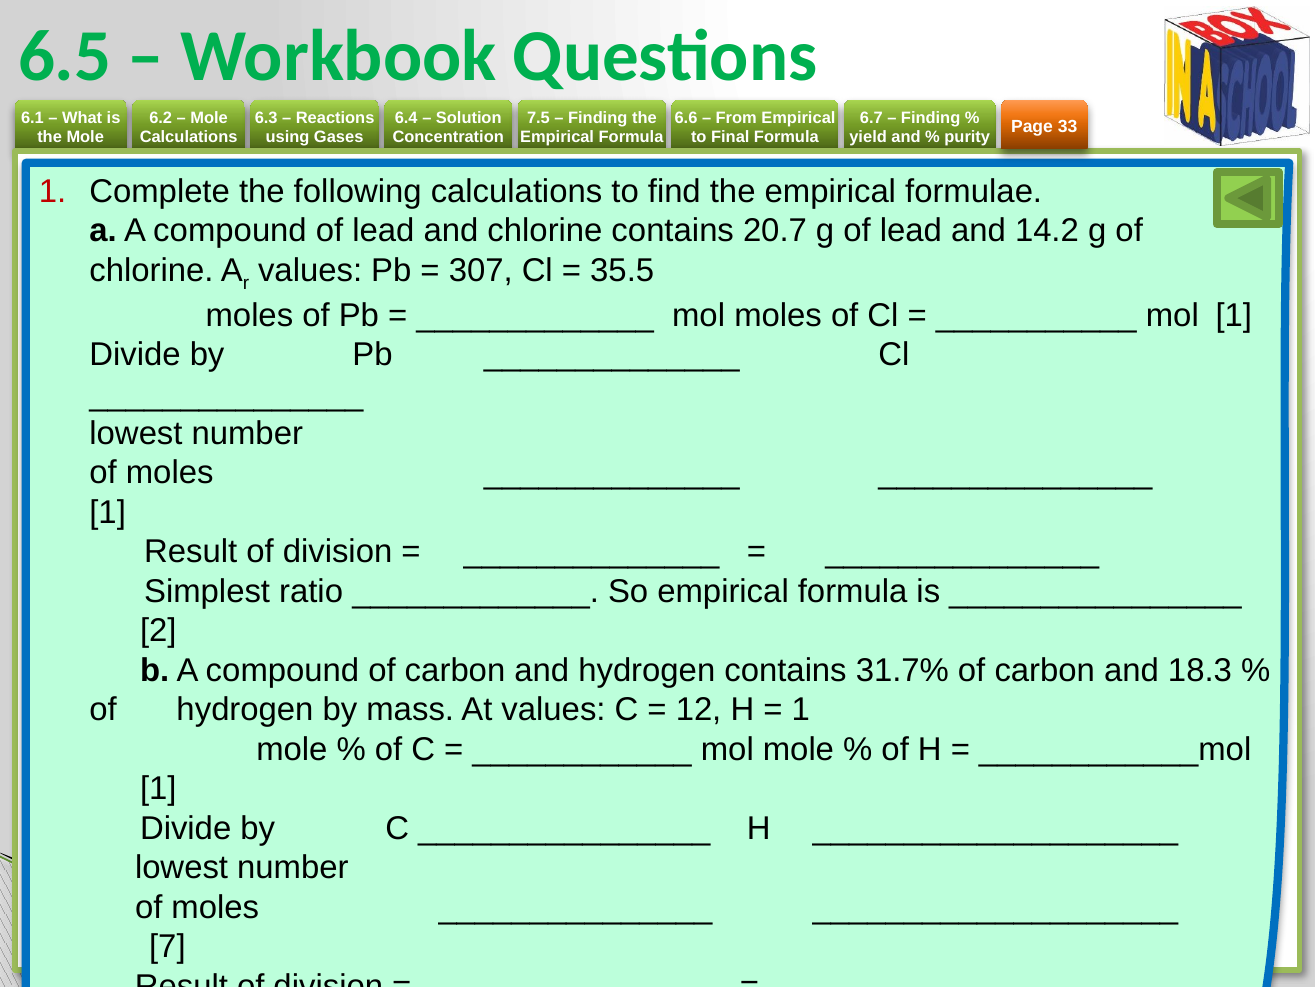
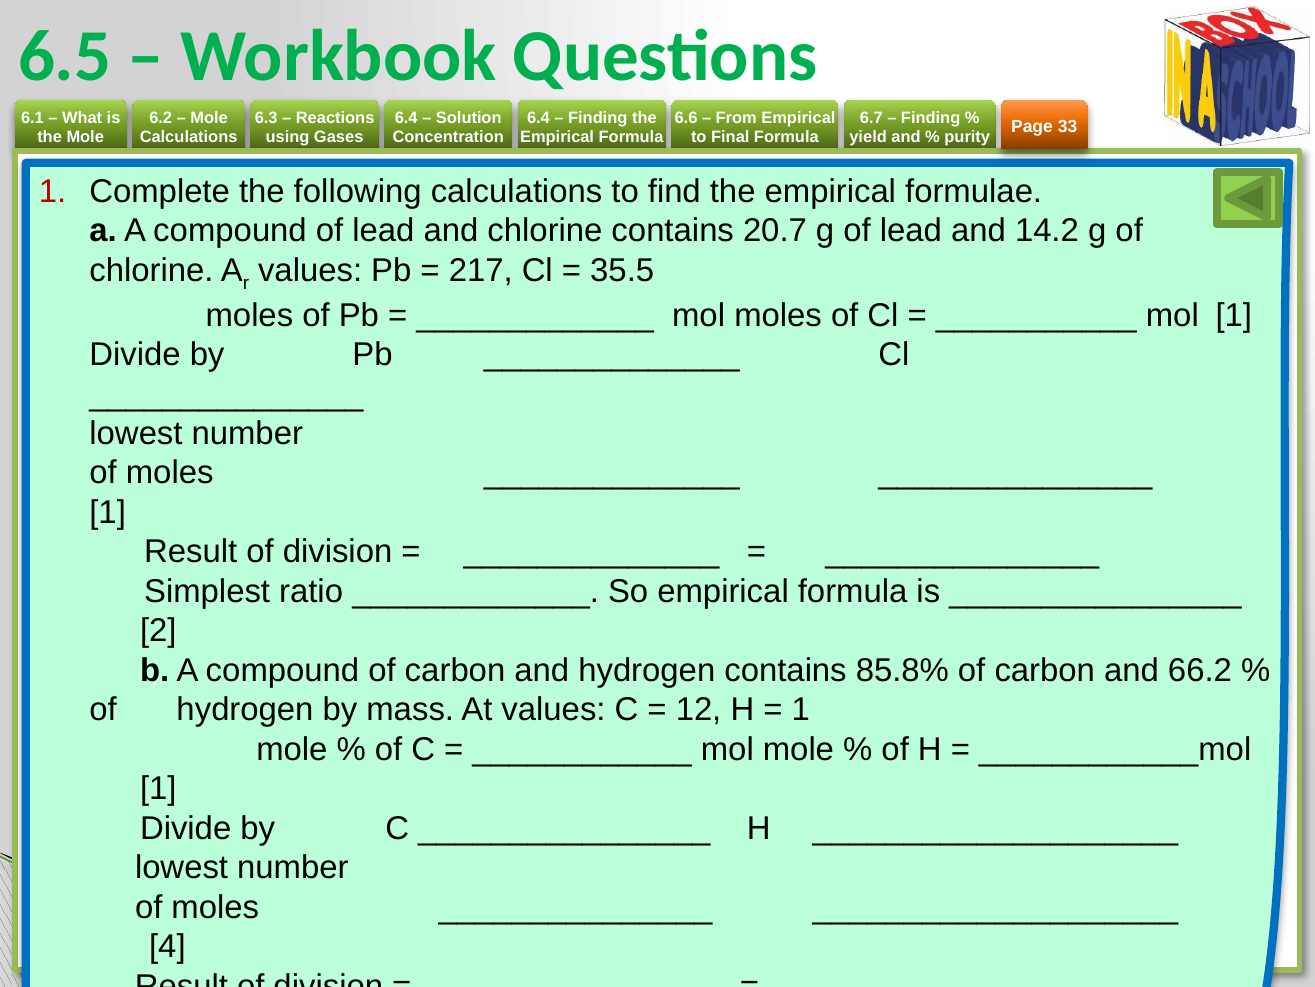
7.5 at (538, 118): 7.5 -> 6.4
307: 307 -> 217
31.7%: 31.7% -> 85.8%
18.3: 18.3 -> 66.2
7: 7 -> 4
